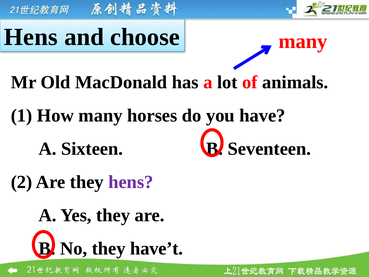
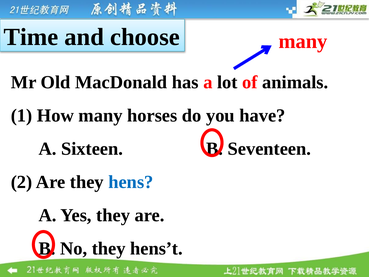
Hens at (31, 37): Hens -> Time
hens at (131, 182) colour: purple -> blue
have’t: have’t -> hens’t
